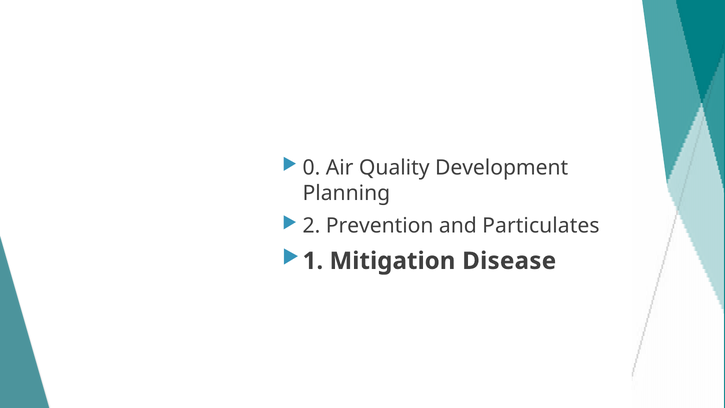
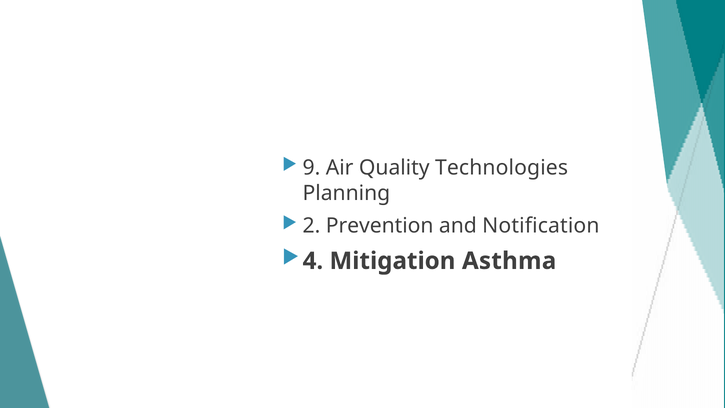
0: 0 -> 9
Development: Development -> Technologies
Particulates: Particulates -> Notification
1: 1 -> 4
Disease: Disease -> Asthma
